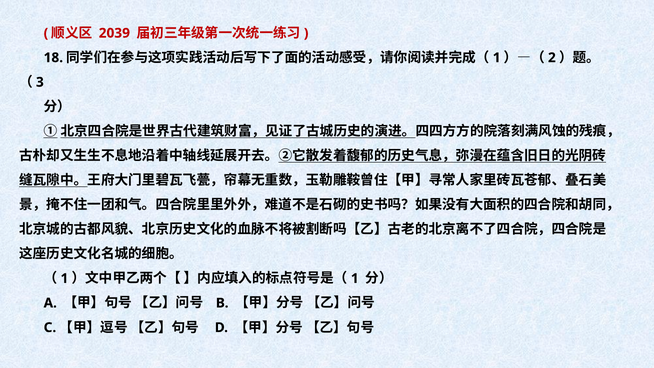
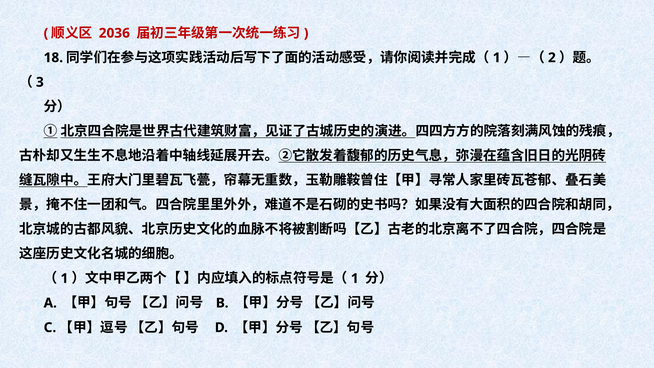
2039: 2039 -> 2036
